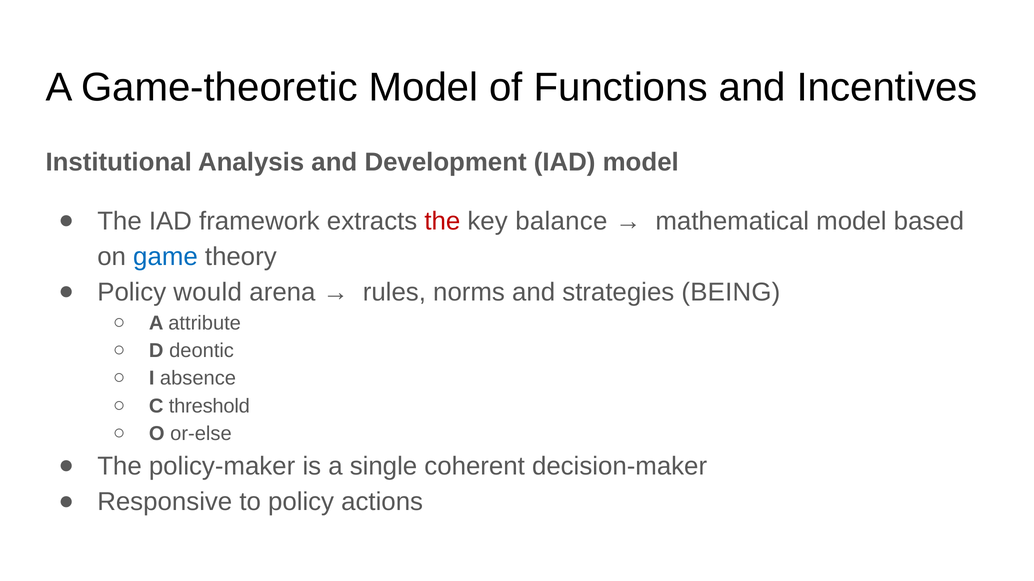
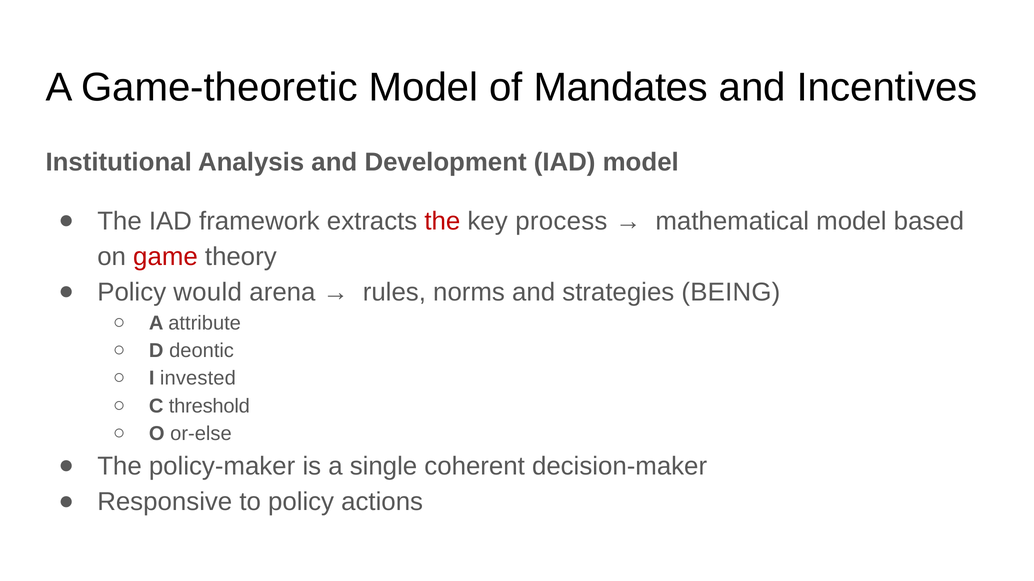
Functions: Functions -> Mandates
balance: balance -> process
game colour: blue -> red
absence: absence -> invested
